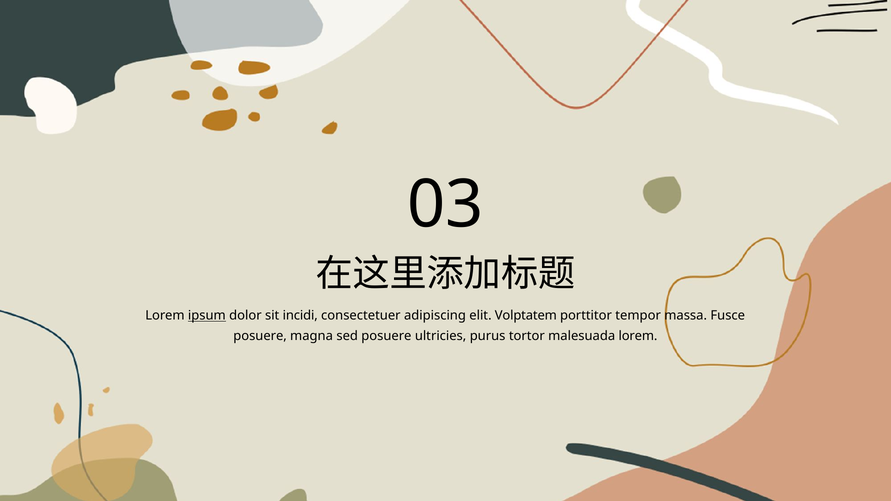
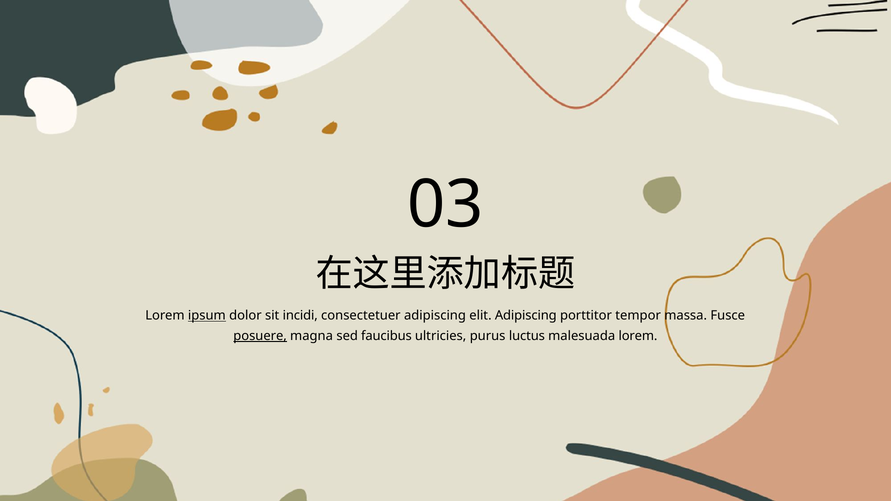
elit Volptatem: Volptatem -> Adipiscing
posuere at (260, 336) underline: none -> present
sed posuere: posuere -> faucibus
tortor: tortor -> luctus
